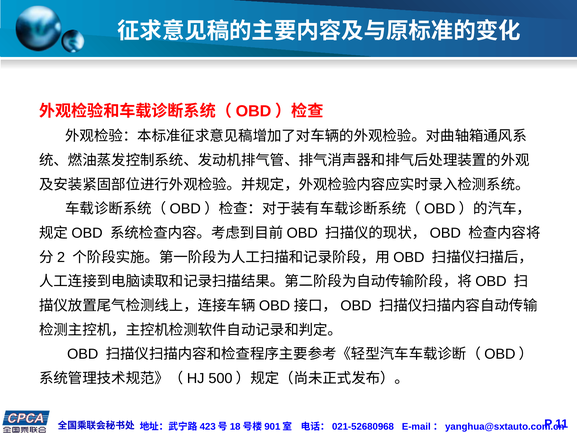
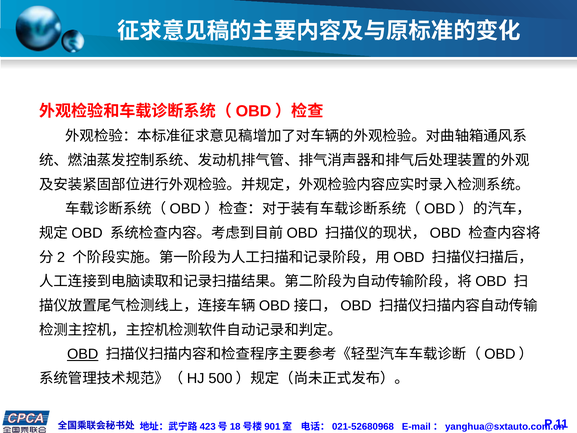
OBD underline: none -> present
